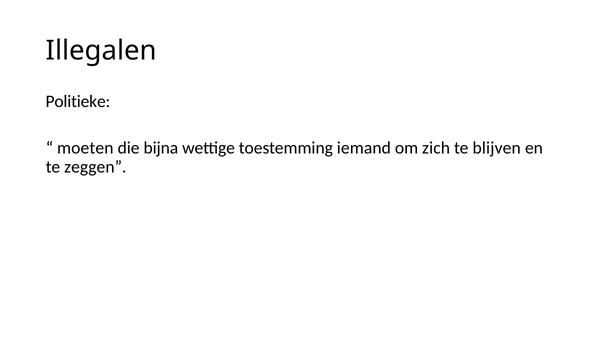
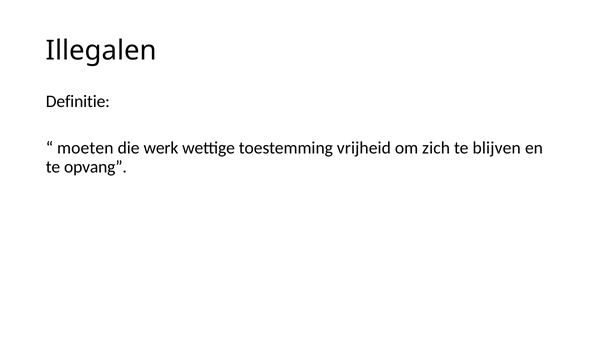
Politieke: Politieke -> Definitie
bijna: bijna -> werk
iemand: iemand -> vrijheid
zeggen: zeggen -> opvang
